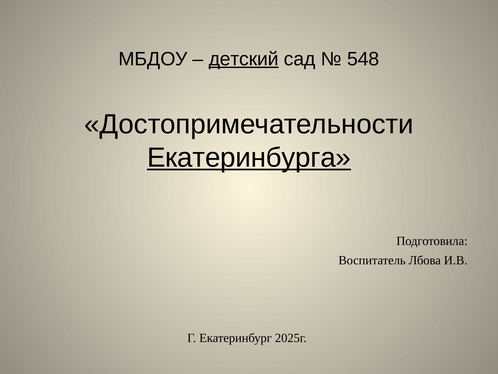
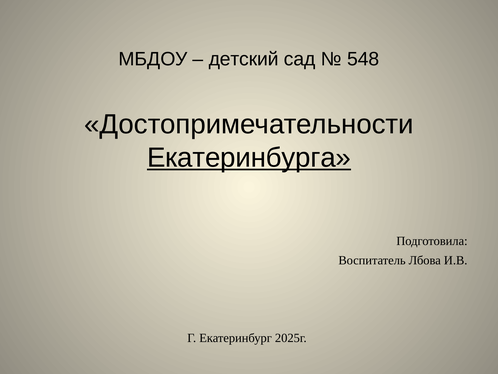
детский underline: present -> none
